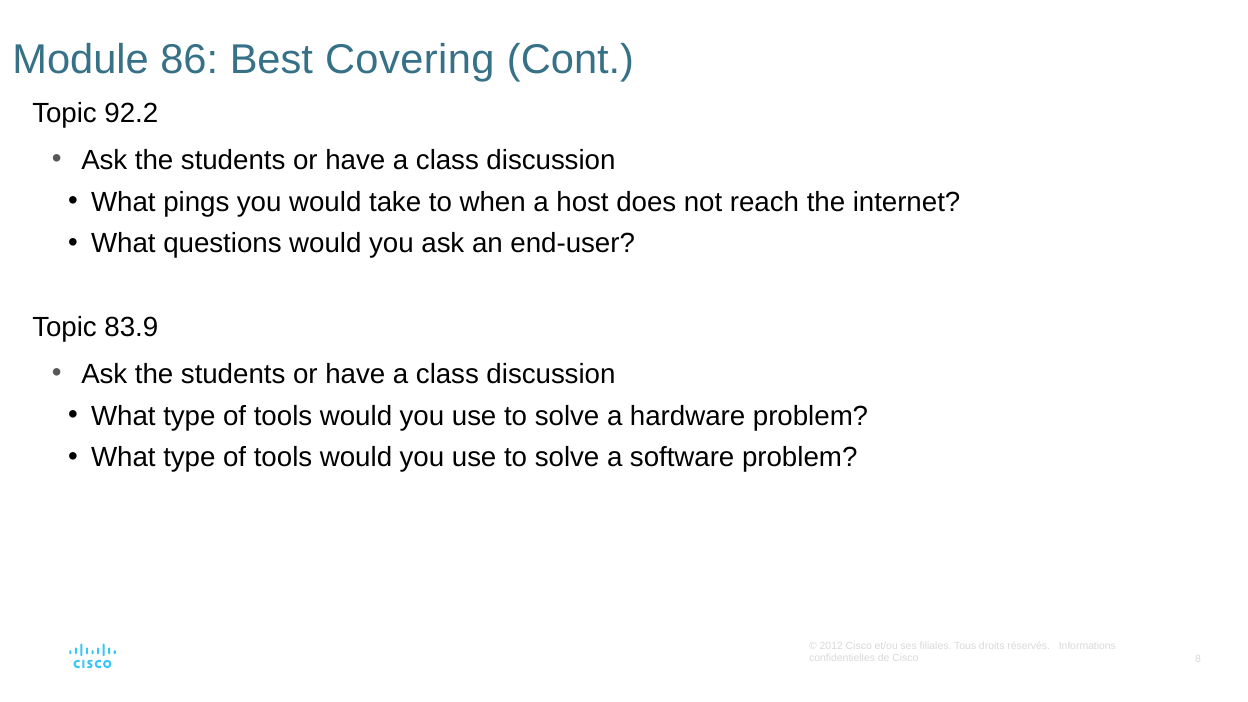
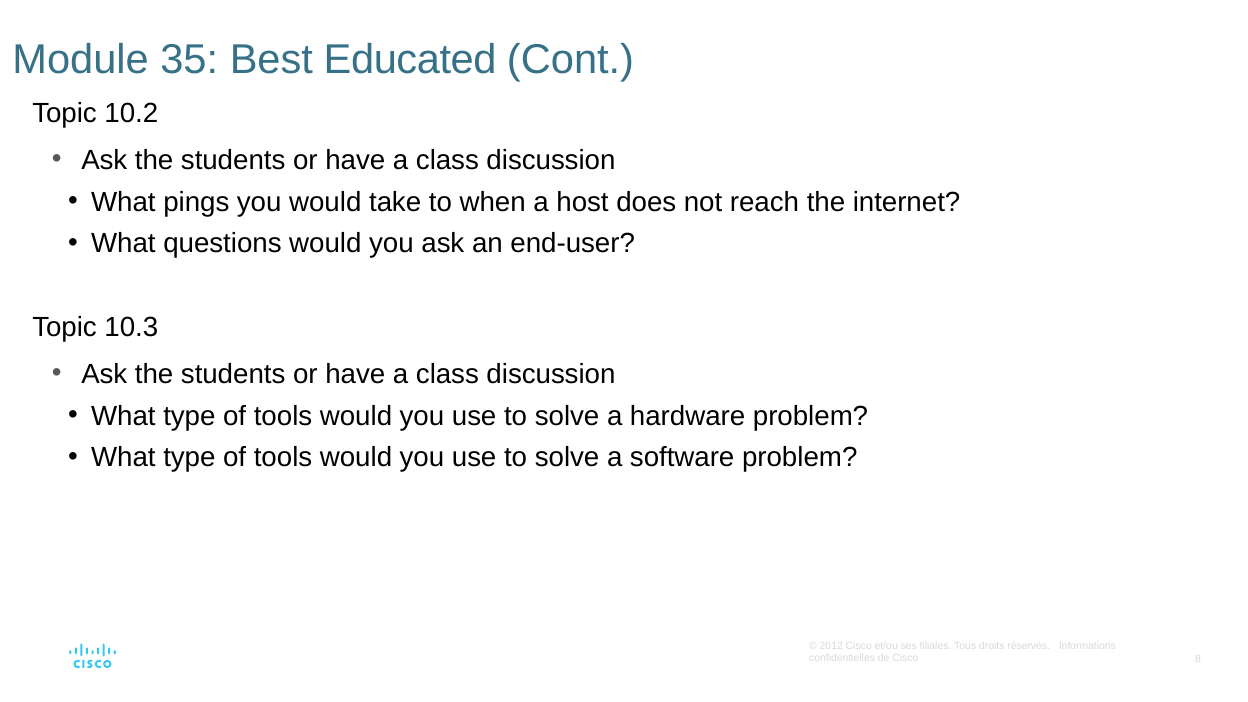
86: 86 -> 35
Covering: Covering -> Educated
92.2: 92.2 -> 10.2
83.9: 83.9 -> 10.3
